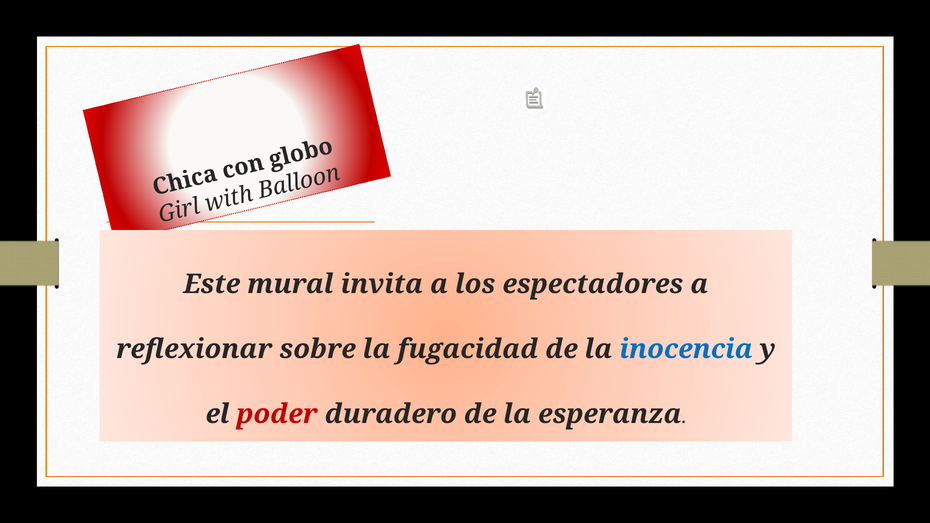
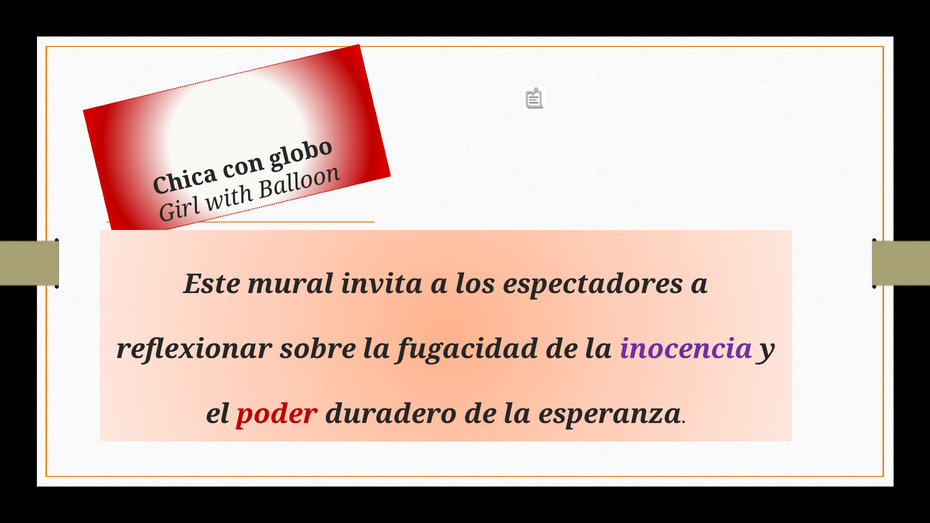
inocencia colour: blue -> purple
